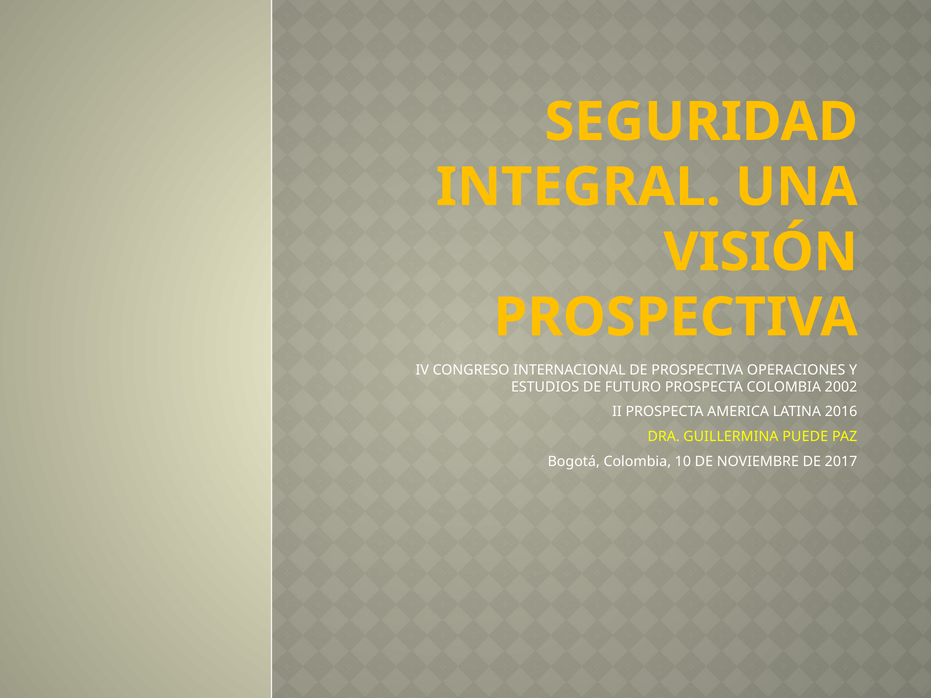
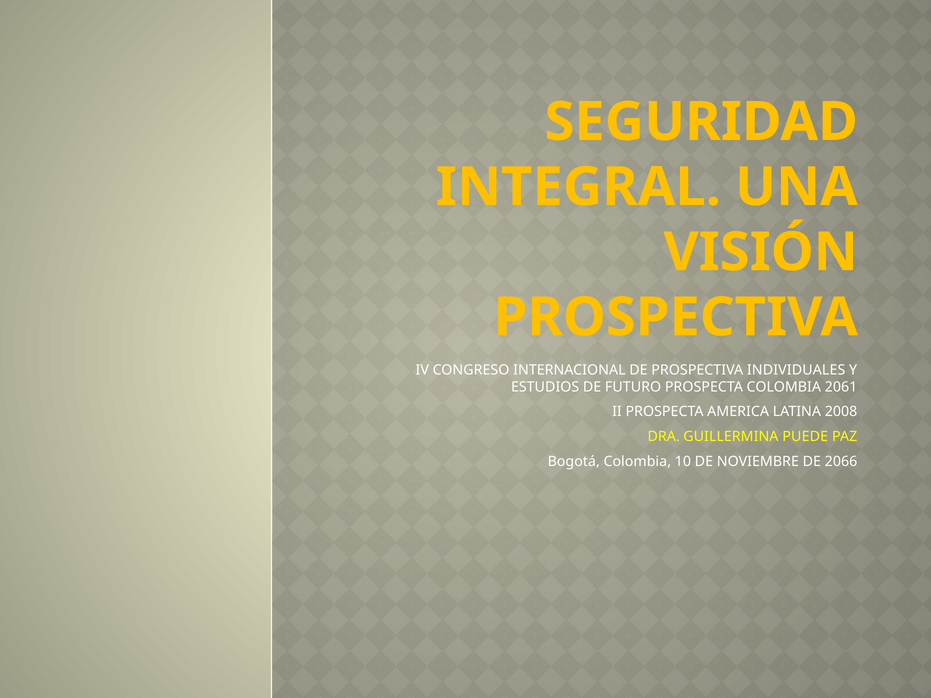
OPERACIONES: OPERACIONES -> INDIVIDUALES
2002: 2002 -> 2061
2016: 2016 -> 2008
2017: 2017 -> 2066
